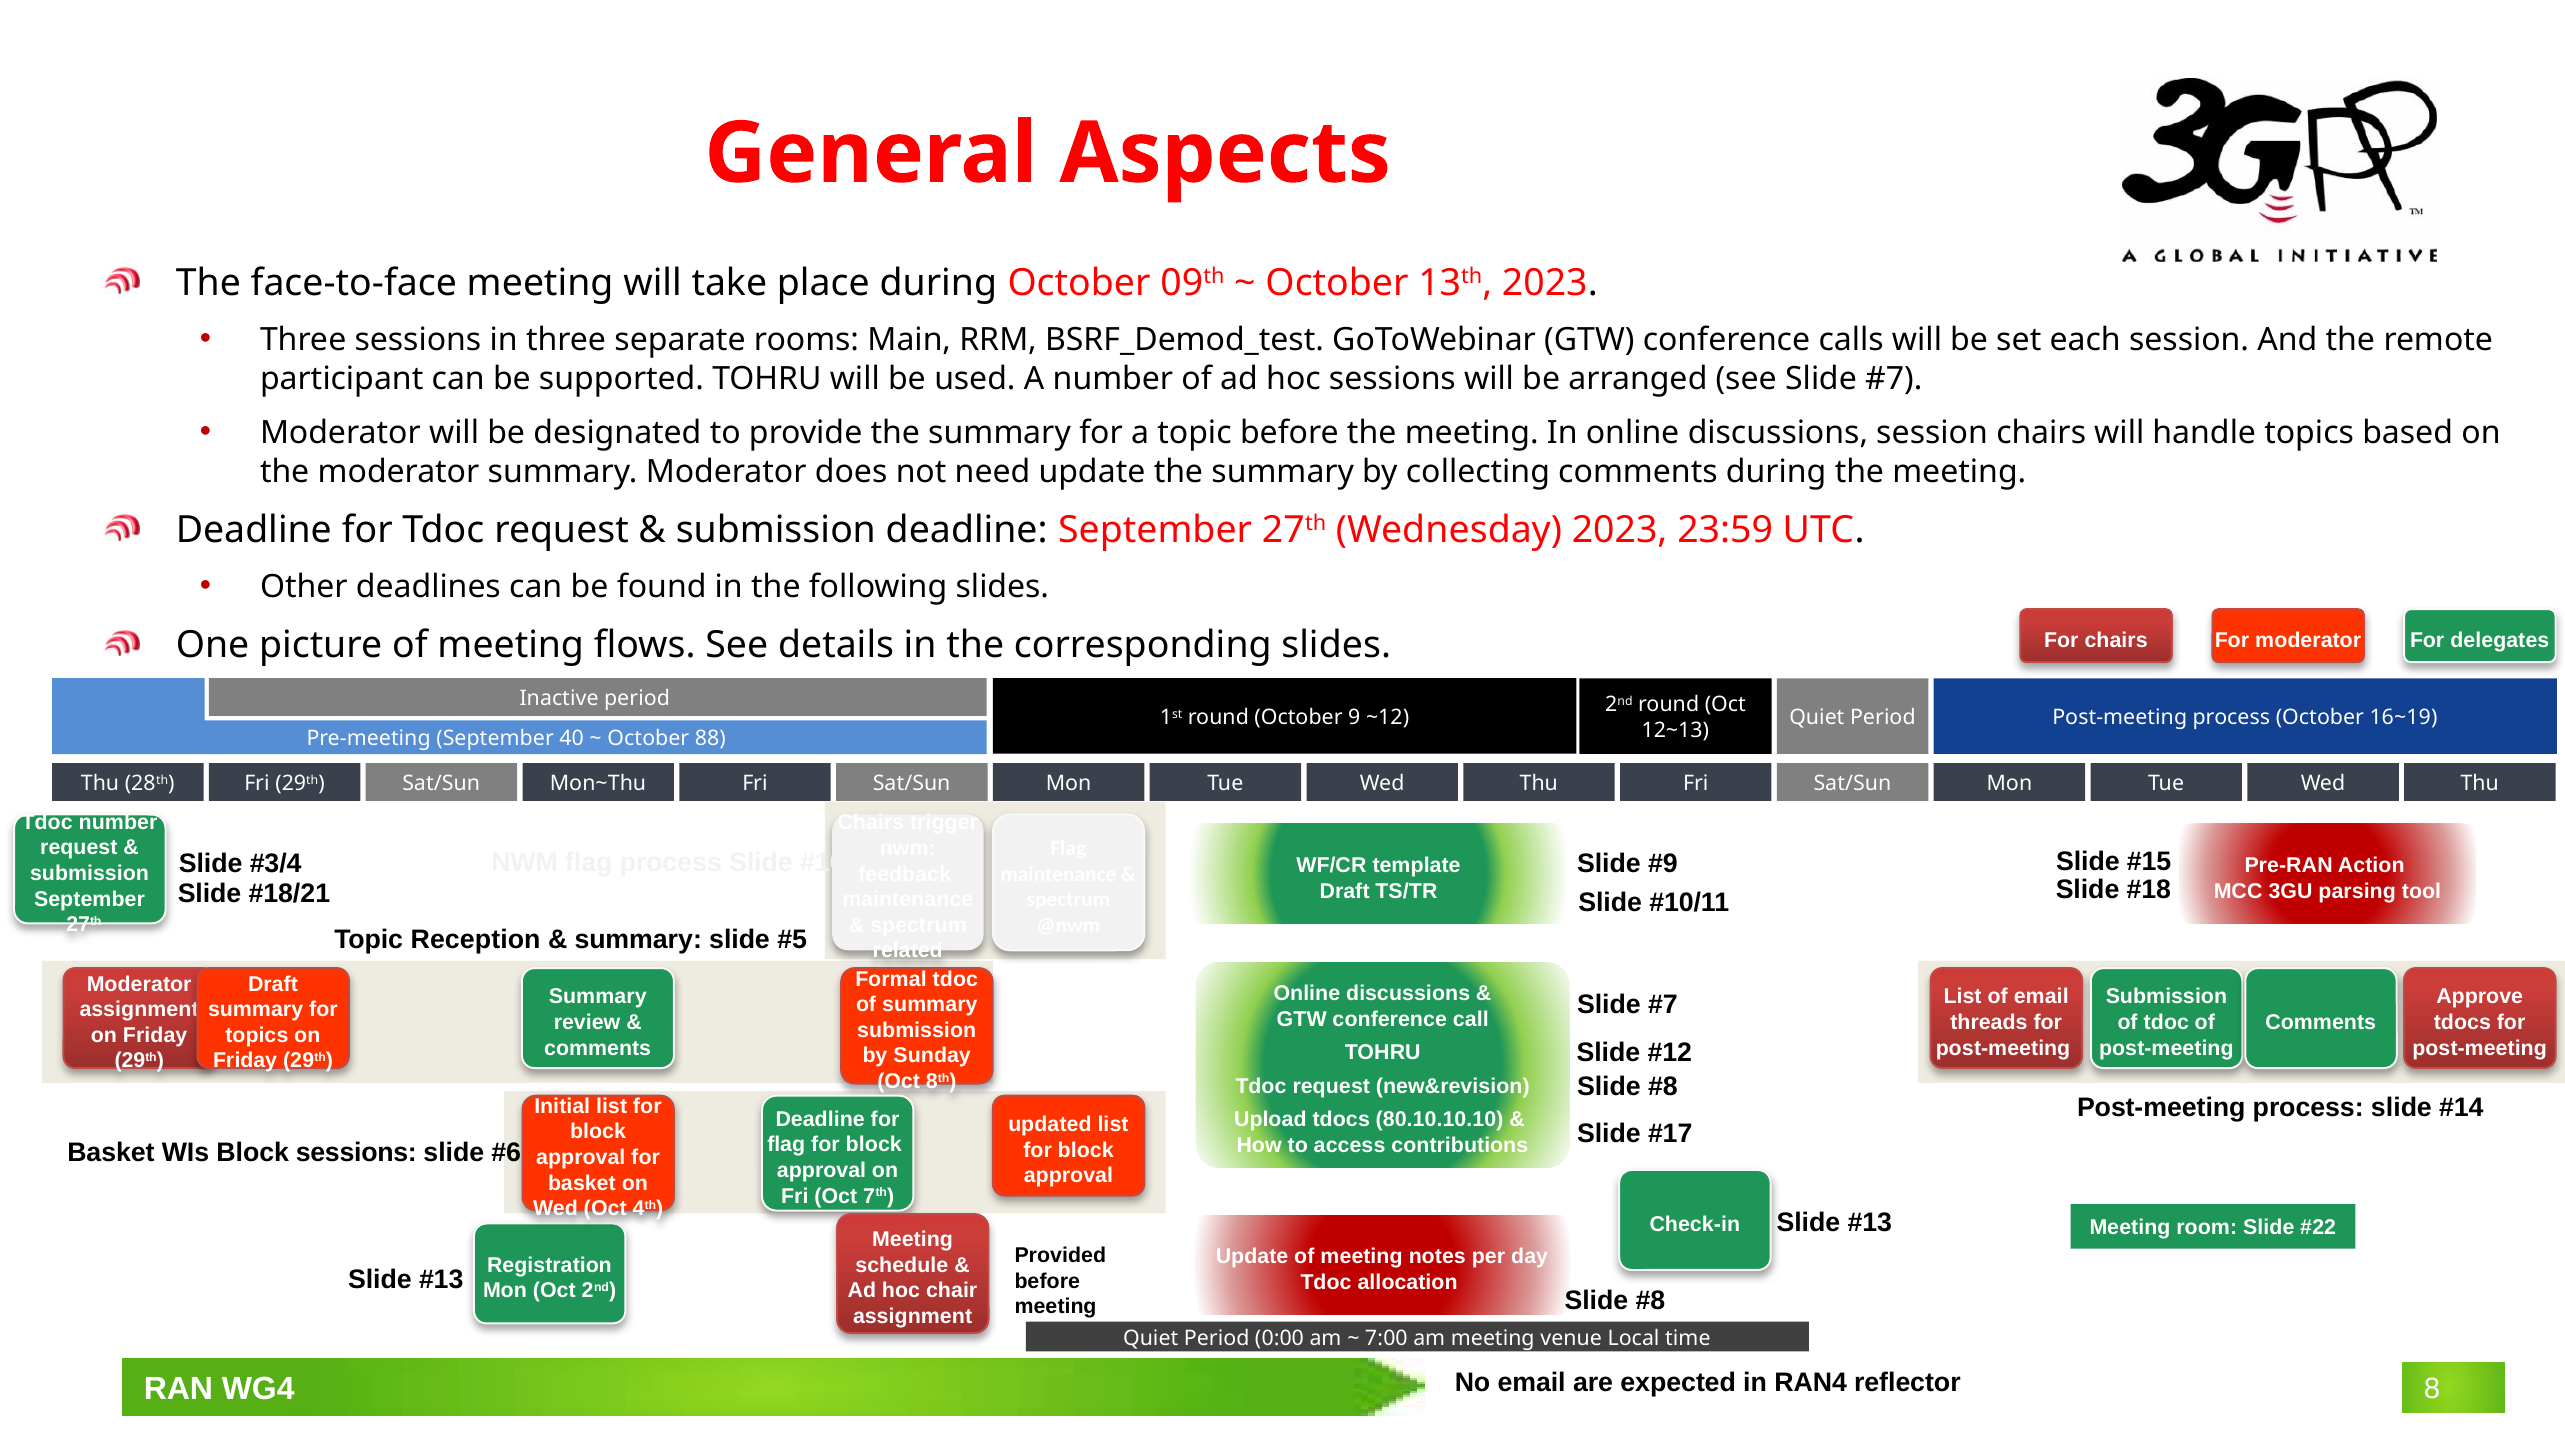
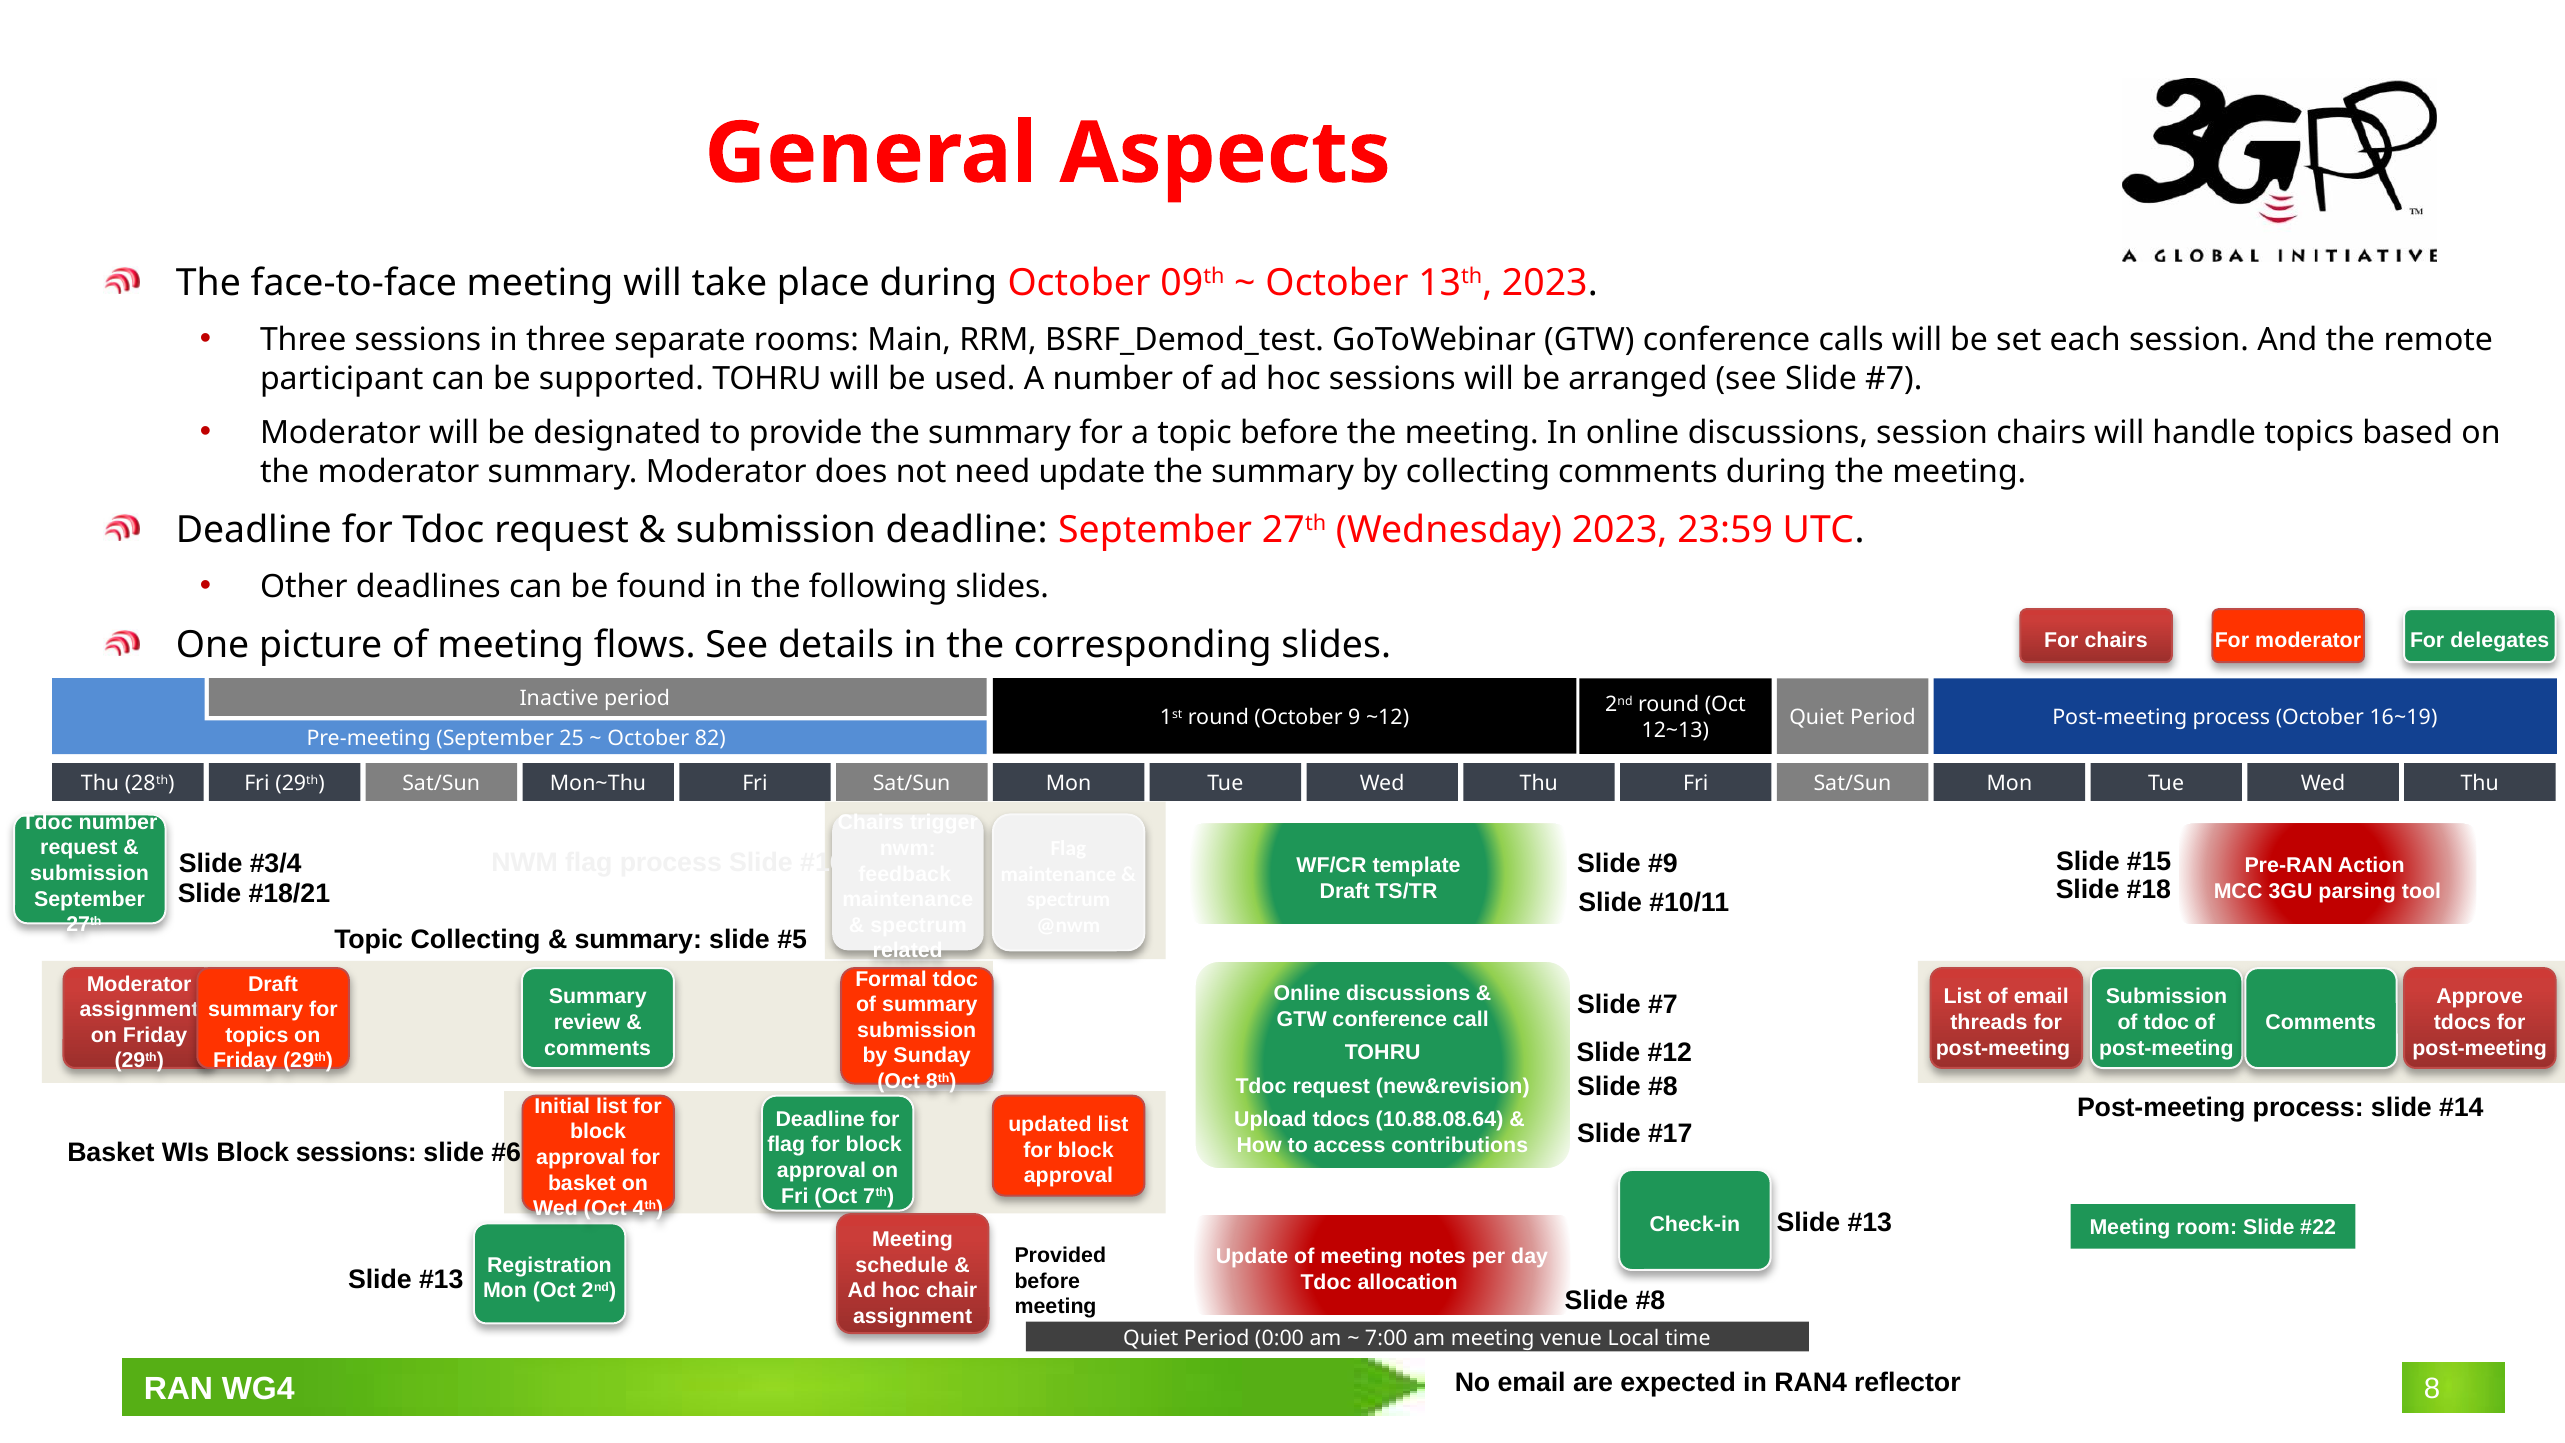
40: 40 -> 25
88: 88 -> 82
Topic Reception: Reception -> Collecting
80.10.10.10: 80.10.10.10 -> 10.88.08.64
